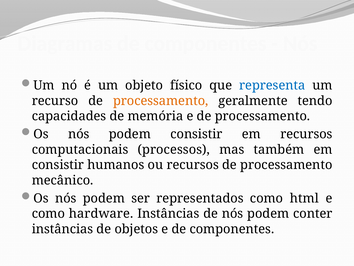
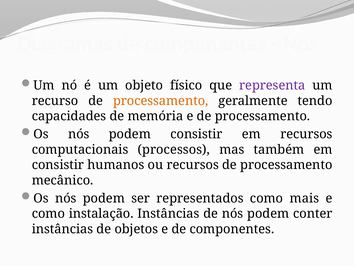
representa colour: blue -> purple
html: html -> mais
hardware: hardware -> instalação
